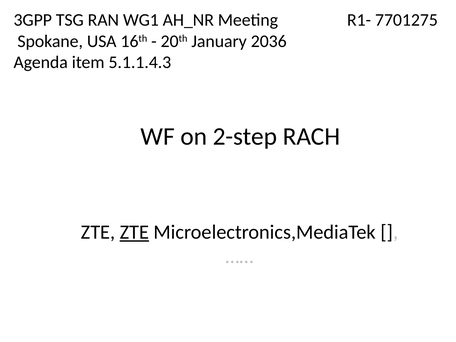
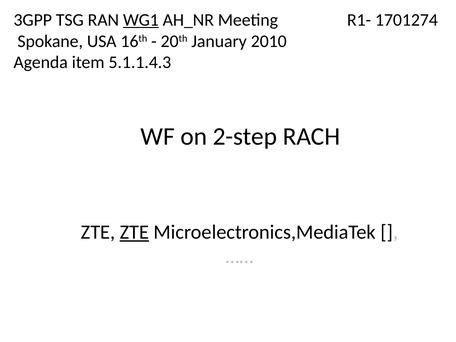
WG1 underline: none -> present
7701275: 7701275 -> 1701274
2036: 2036 -> 2010
